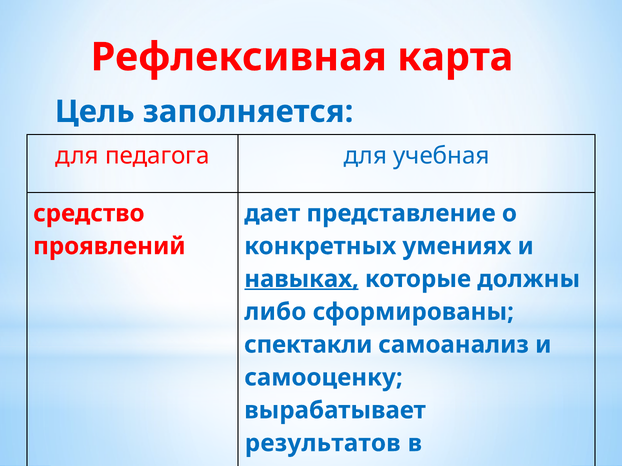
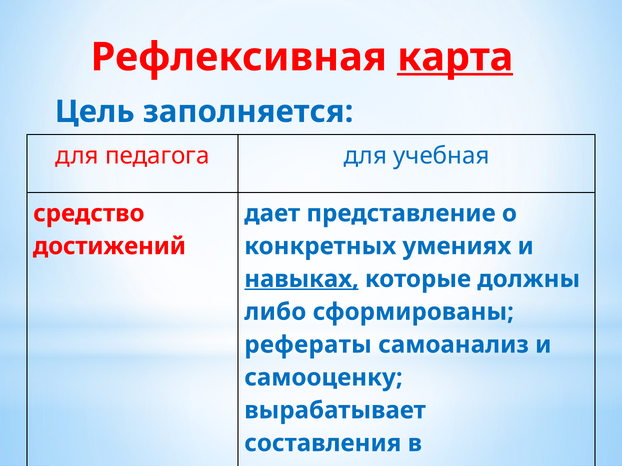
карта underline: none -> present
проявлений: проявлений -> достижений
спектакли: спектакли -> рефераты
результатов: результатов -> составления
